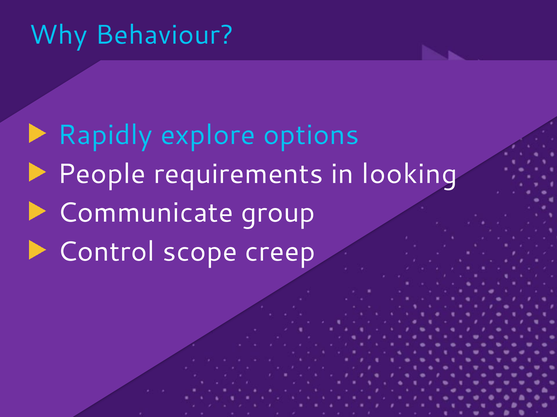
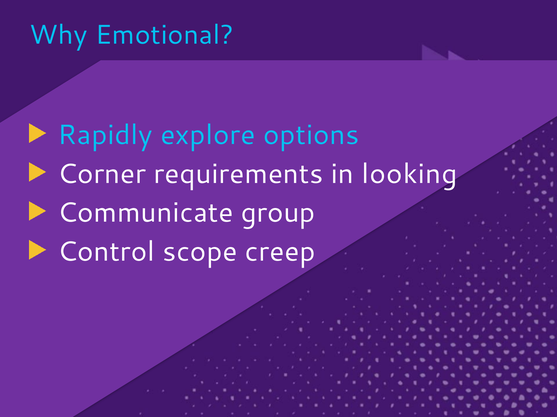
Behaviour: Behaviour -> Emotional
People: People -> Corner
